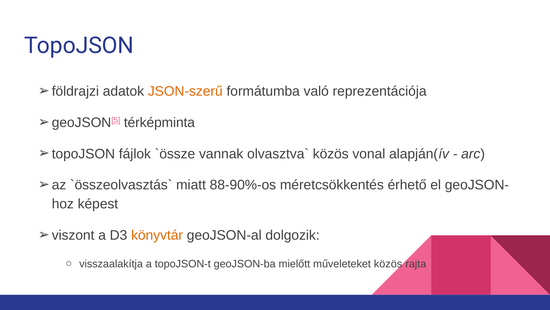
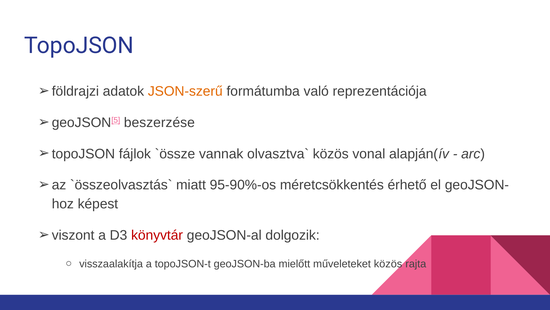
térképminta: térképminta -> beszerzése
88-90%-os: 88-90%-os -> 95-90%-os
könyvtár colour: orange -> red
